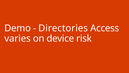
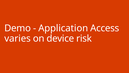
Directories: Directories -> Application
